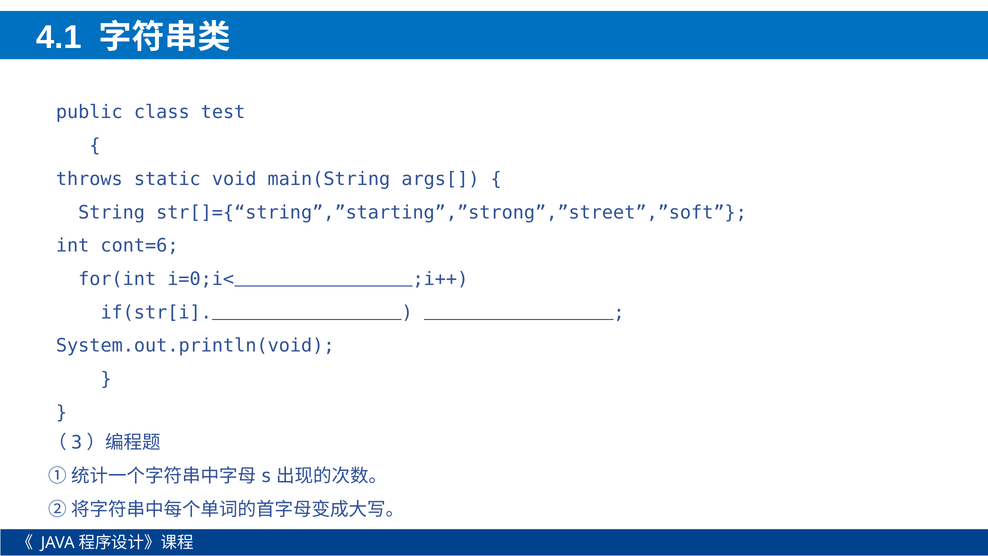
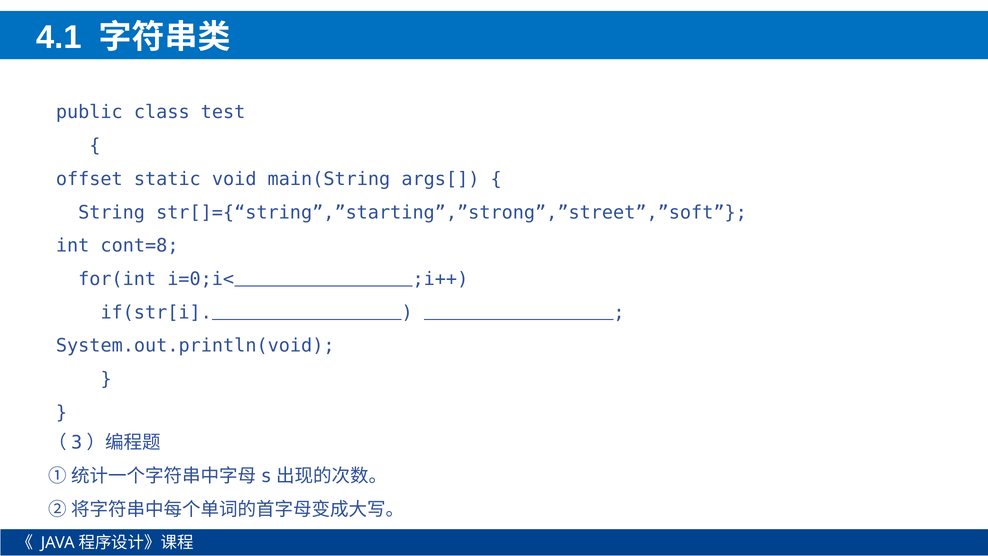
throws: throws -> offset
cont=6: cont=6 -> cont=8
